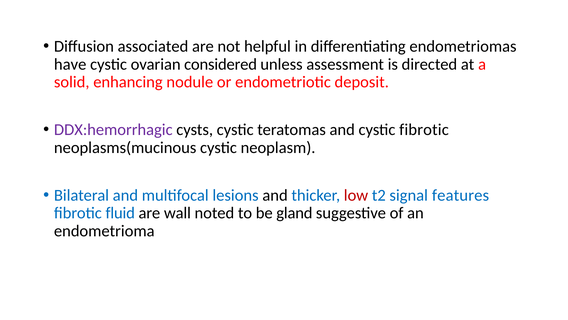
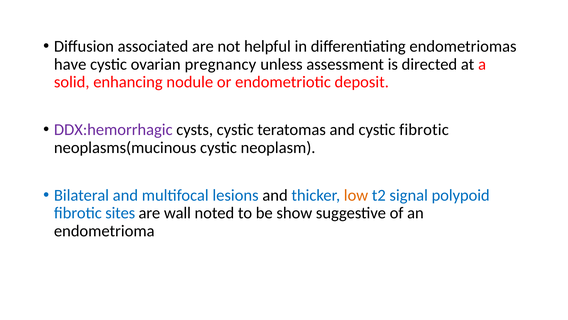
considered: considered -> pregnancy
low colour: red -> orange
features: features -> polypoid
fluid: fluid -> sites
gland: gland -> show
